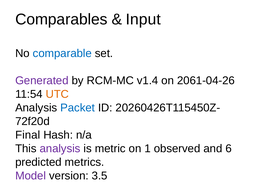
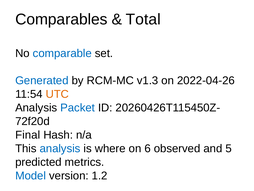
Input: Input -> Total
Generated colour: purple -> blue
v1.4: v1.4 -> v1.3
2061-04-26: 2061-04-26 -> 2022-04-26
analysis at (60, 148) colour: purple -> blue
metric: metric -> where
1: 1 -> 6
6: 6 -> 5
Model colour: purple -> blue
3.5: 3.5 -> 1.2
